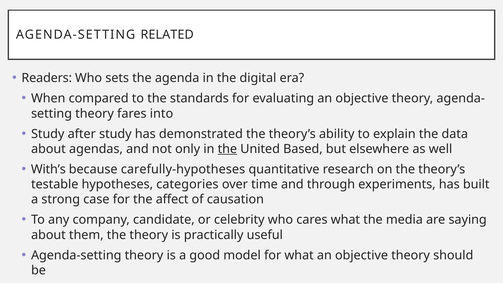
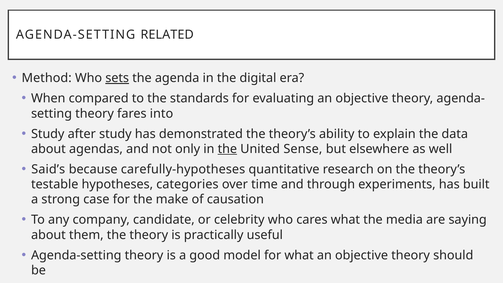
Readers: Readers -> Method
sets underline: none -> present
Based: Based -> Sense
With’s: With’s -> Said’s
affect: affect -> make
